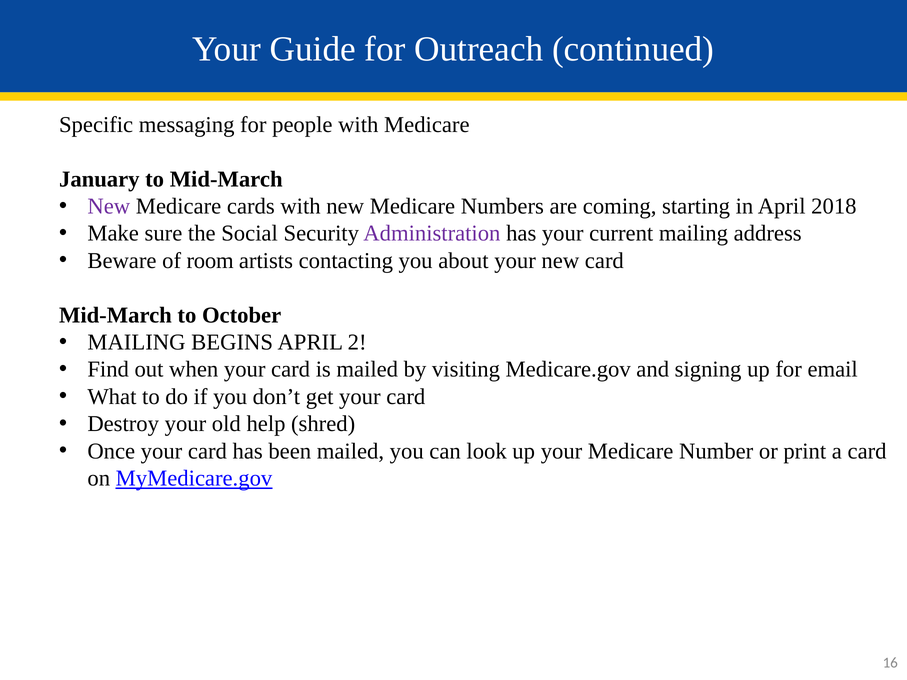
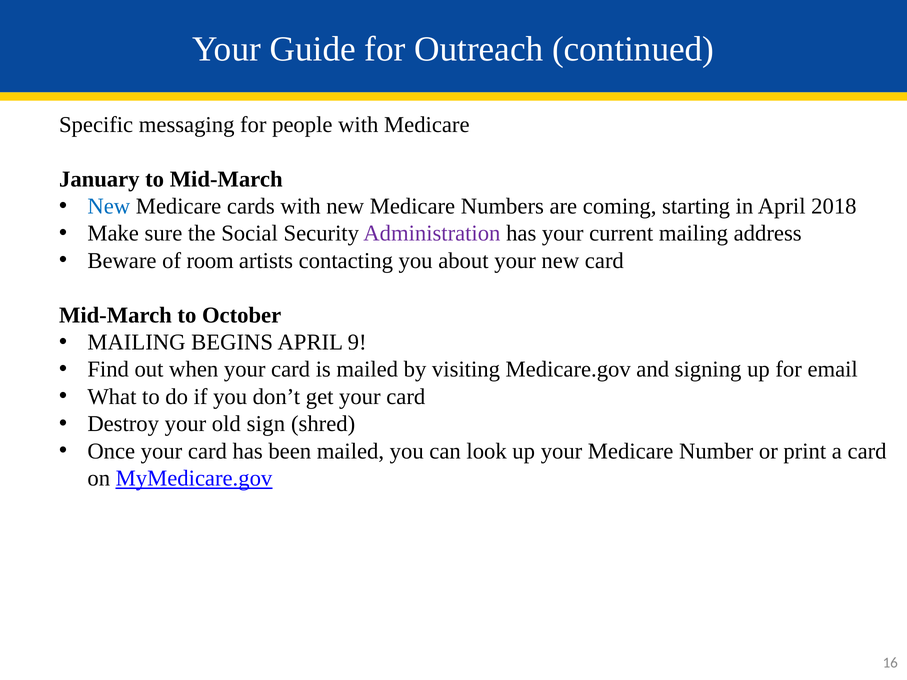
New at (109, 206) colour: purple -> blue
2: 2 -> 9
help: help -> sign
